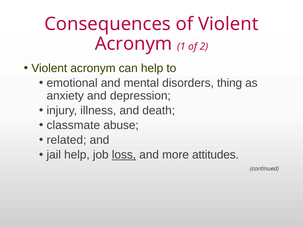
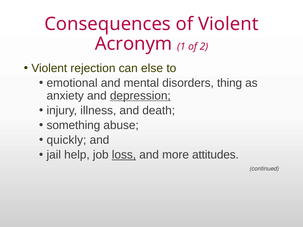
acronym at (93, 68): acronym -> rejection
can help: help -> else
depression underline: none -> present
classmate: classmate -> something
related: related -> quickly
